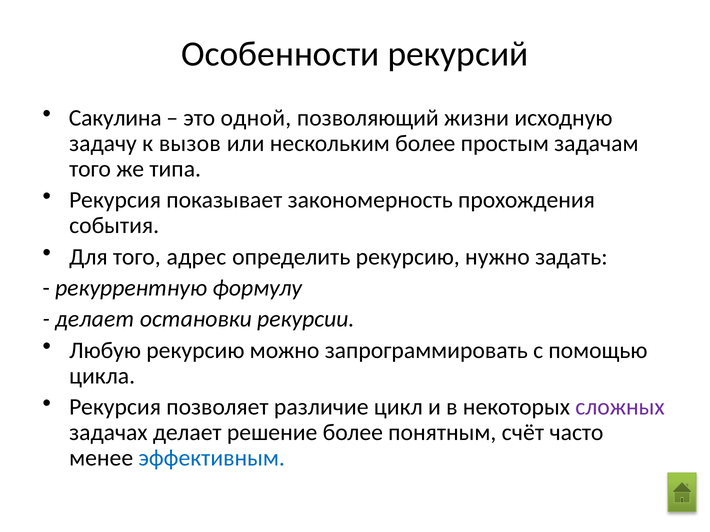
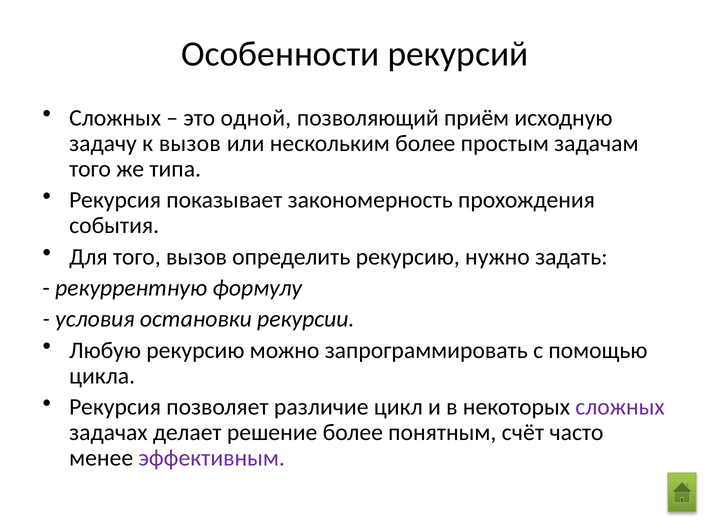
Сакулина at (115, 118): Сакулина -> Сложных
жизни: жизни -> приём
того адрес: адрес -> вызов
делает at (95, 319): делает -> условия
эффективным colour: blue -> purple
